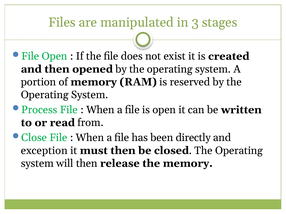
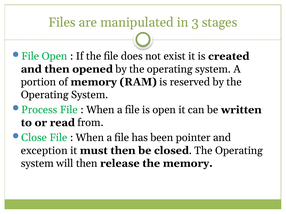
directly: directly -> pointer
